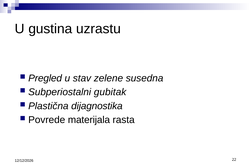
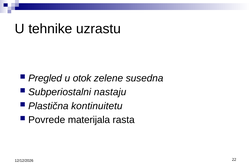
gustina: gustina -> tehnike
stav: stav -> otok
gubitak: gubitak -> nastaju
dijagnostika: dijagnostika -> kontinuitetu
